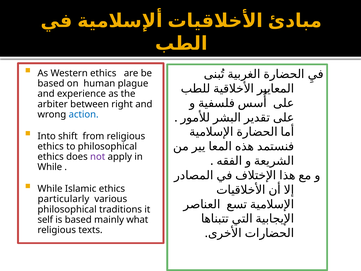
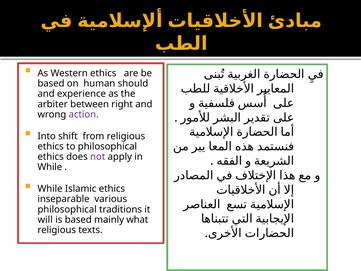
plague: plague -> should
action colour: blue -> purple
particularly: particularly -> inseparable
self: self -> will
